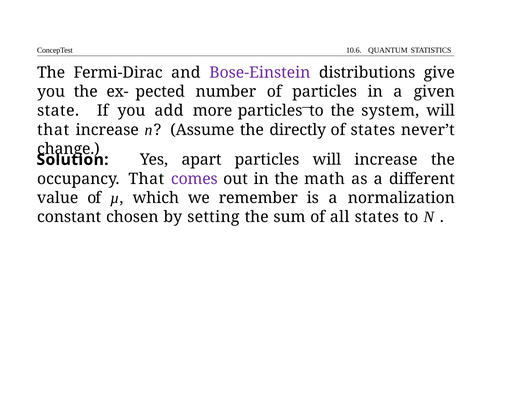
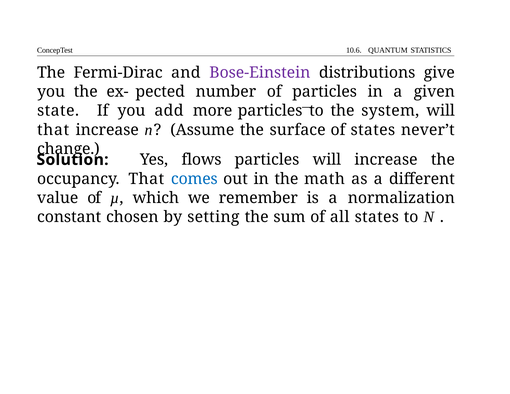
directly: directly -> surface
apart: apart -> flows
comes colour: purple -> blue
